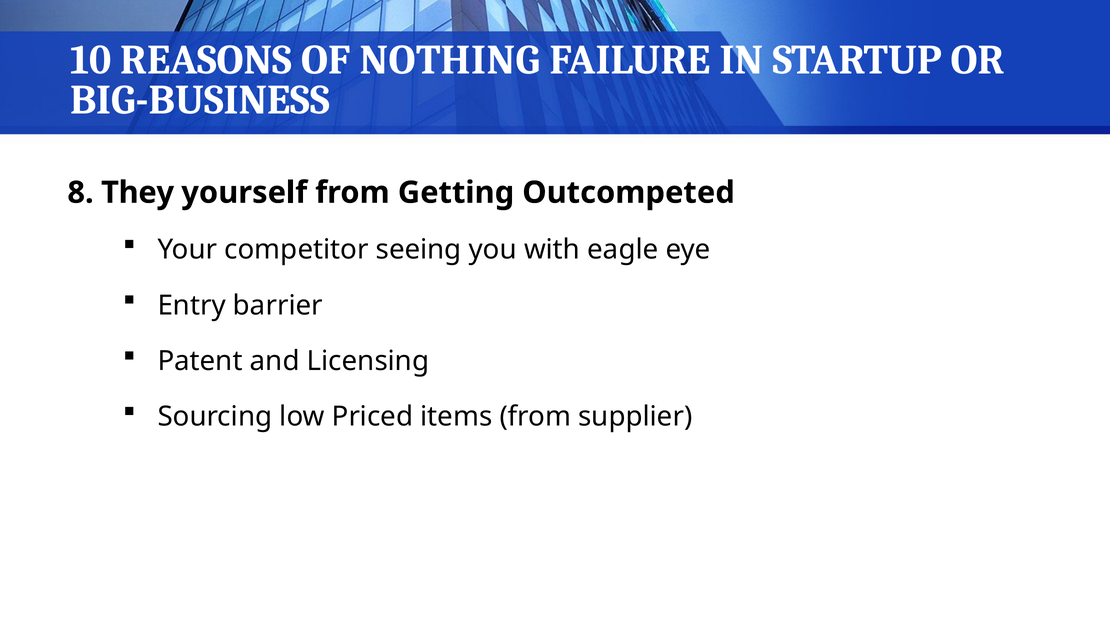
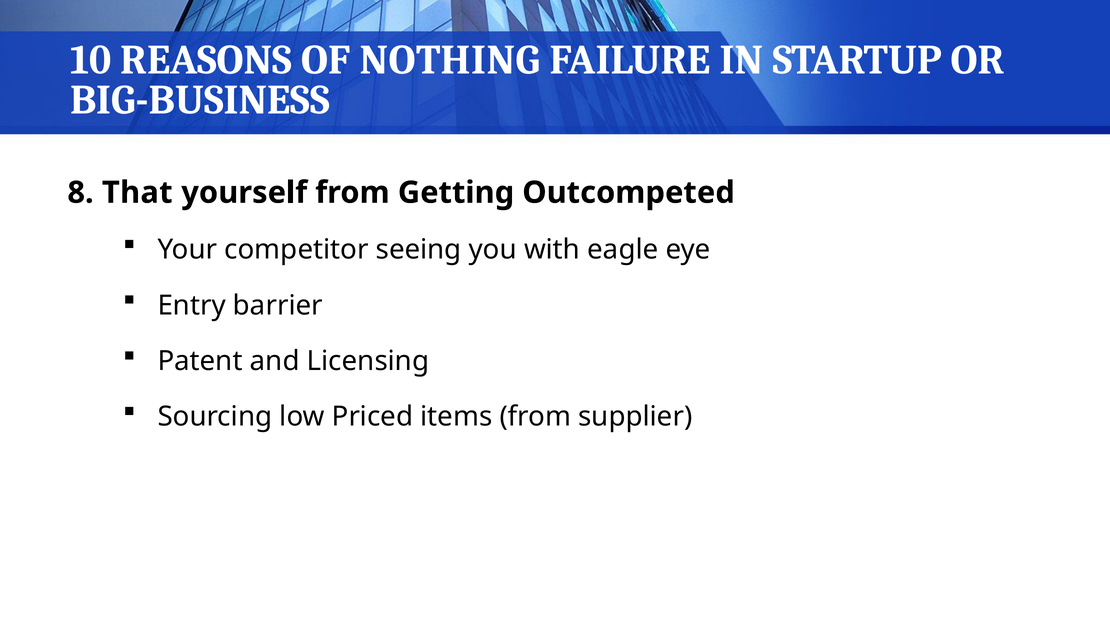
They: They -> That
